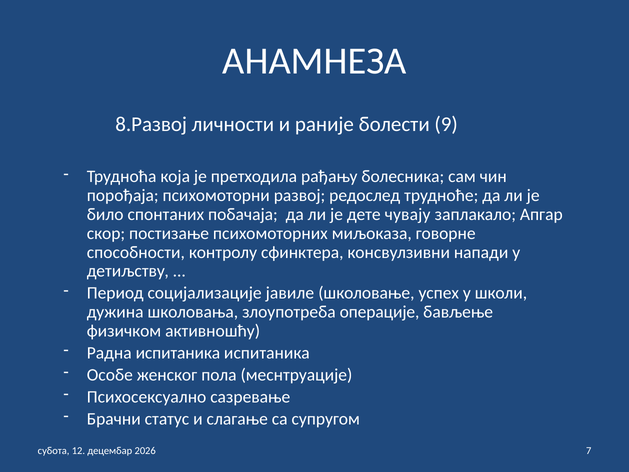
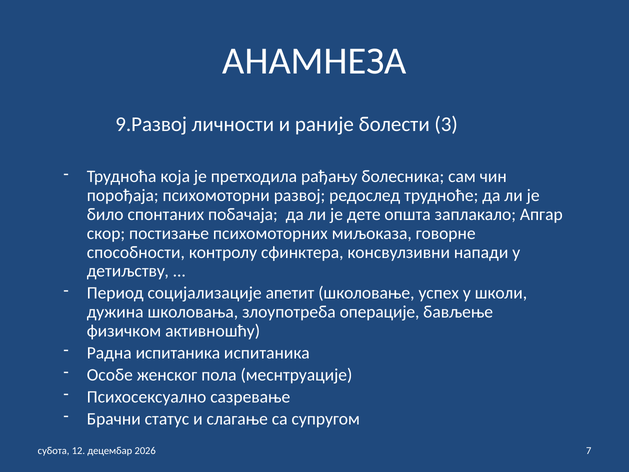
8.Развој: 8.Развој -> 9.Развој
9: 9 -> 3
чувају: чувају -> општа
јавиле: јавиле -> апетит
